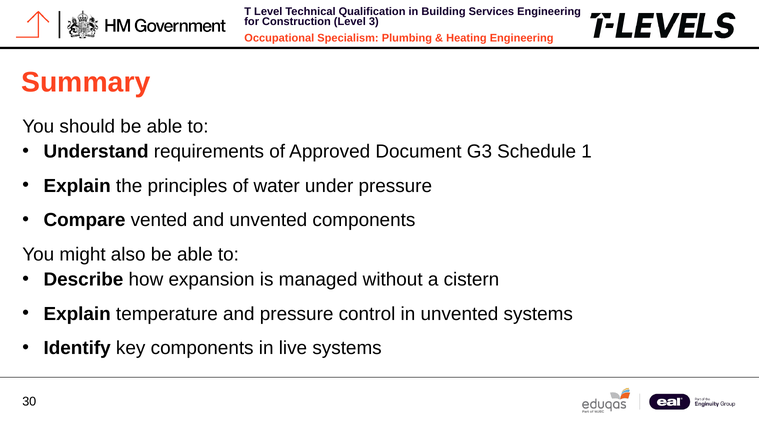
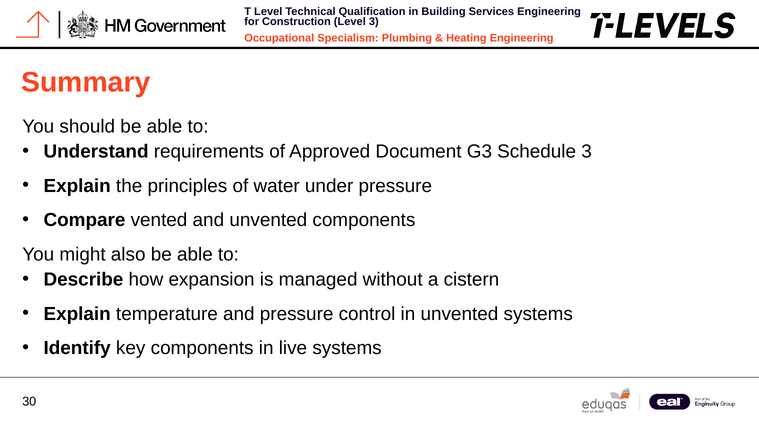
Schedule 1: 1 -> 3
